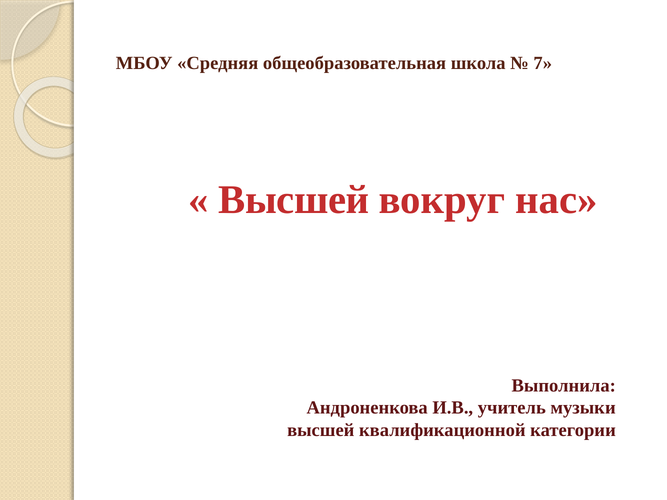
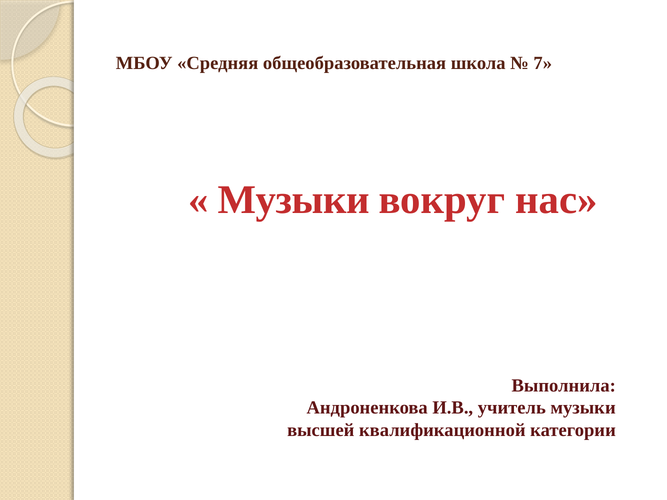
Высшей at (294, 200): Высшей -> Музыки
